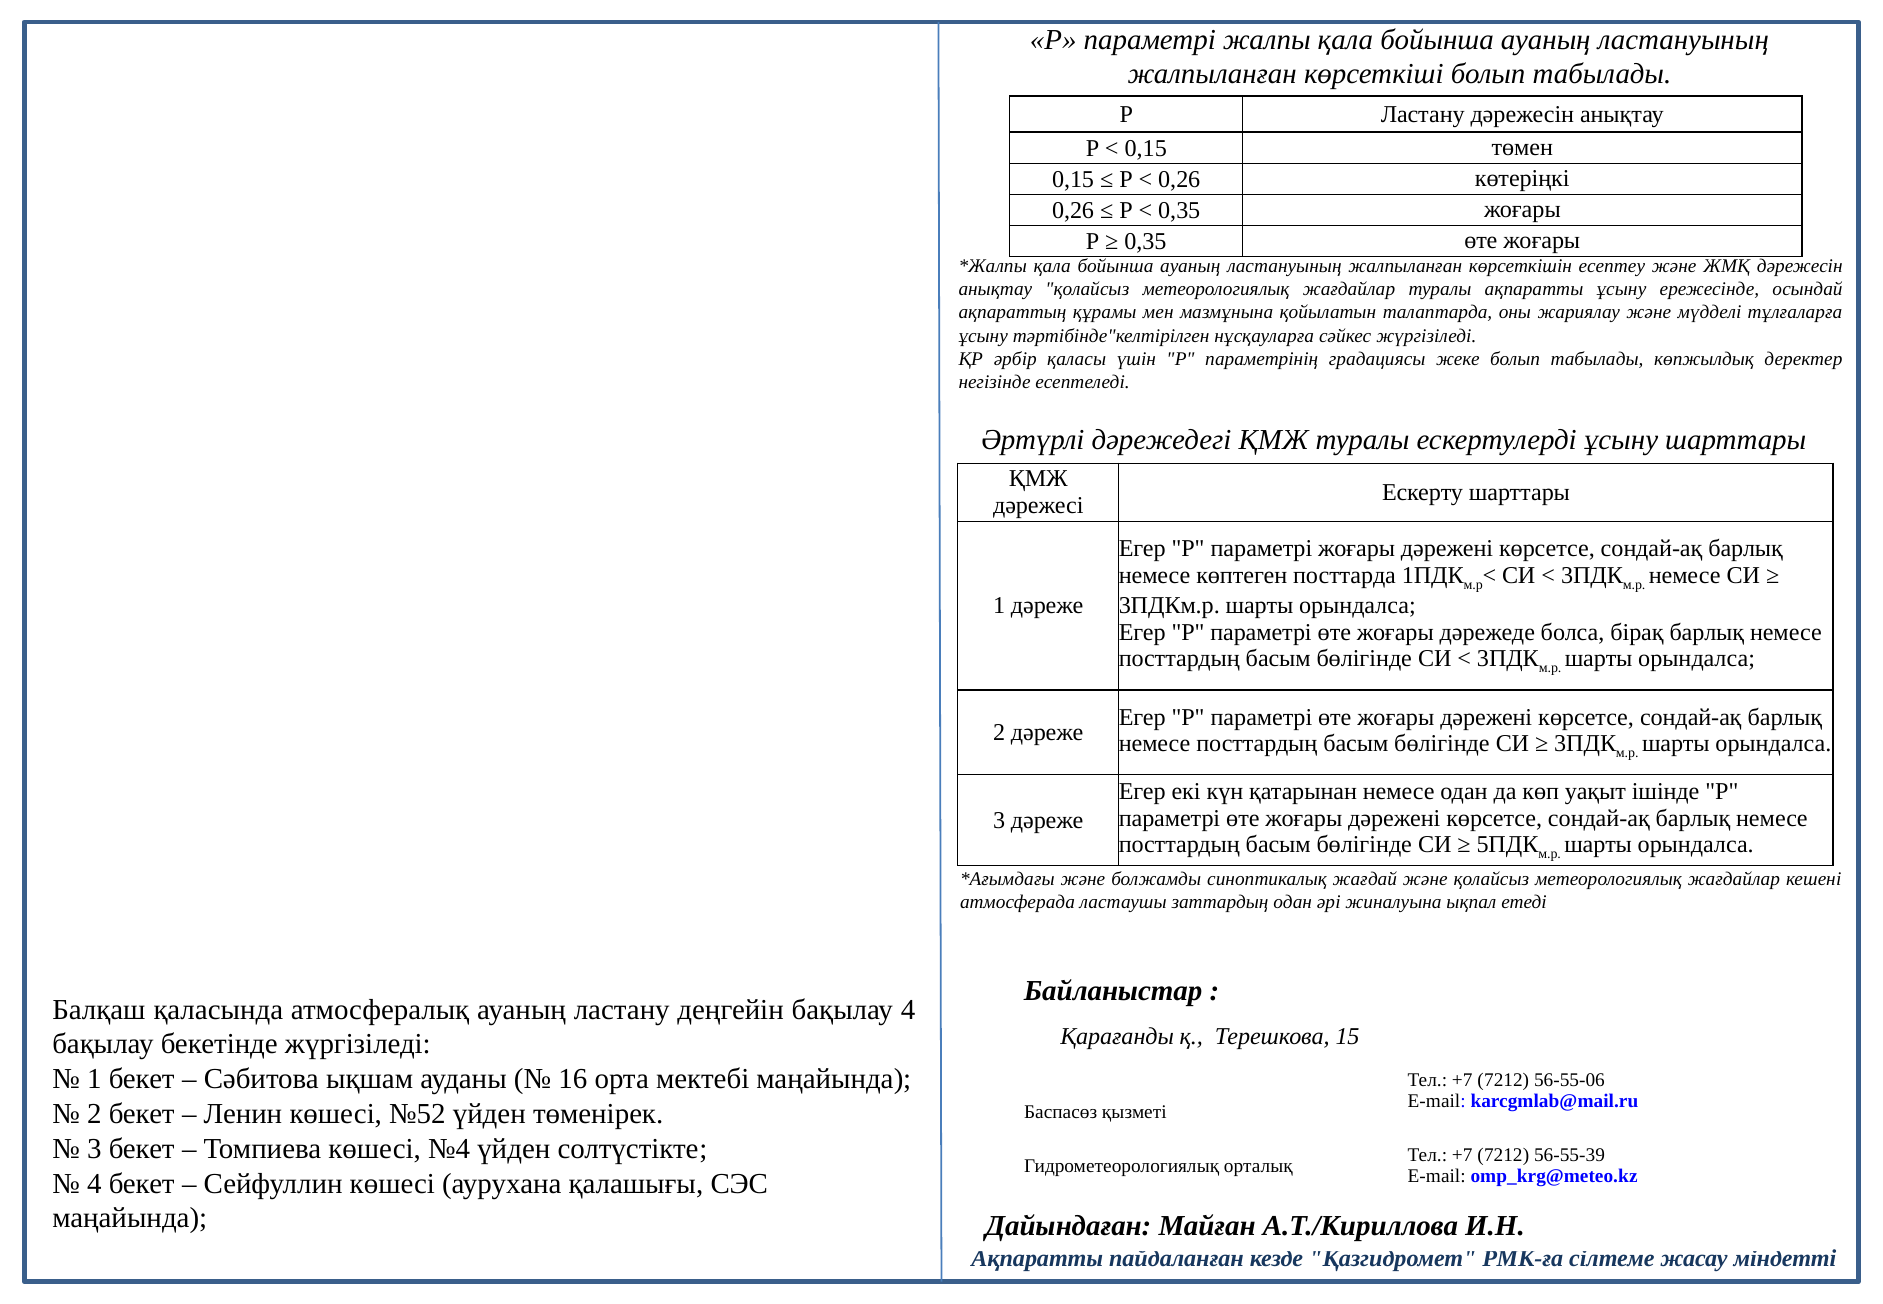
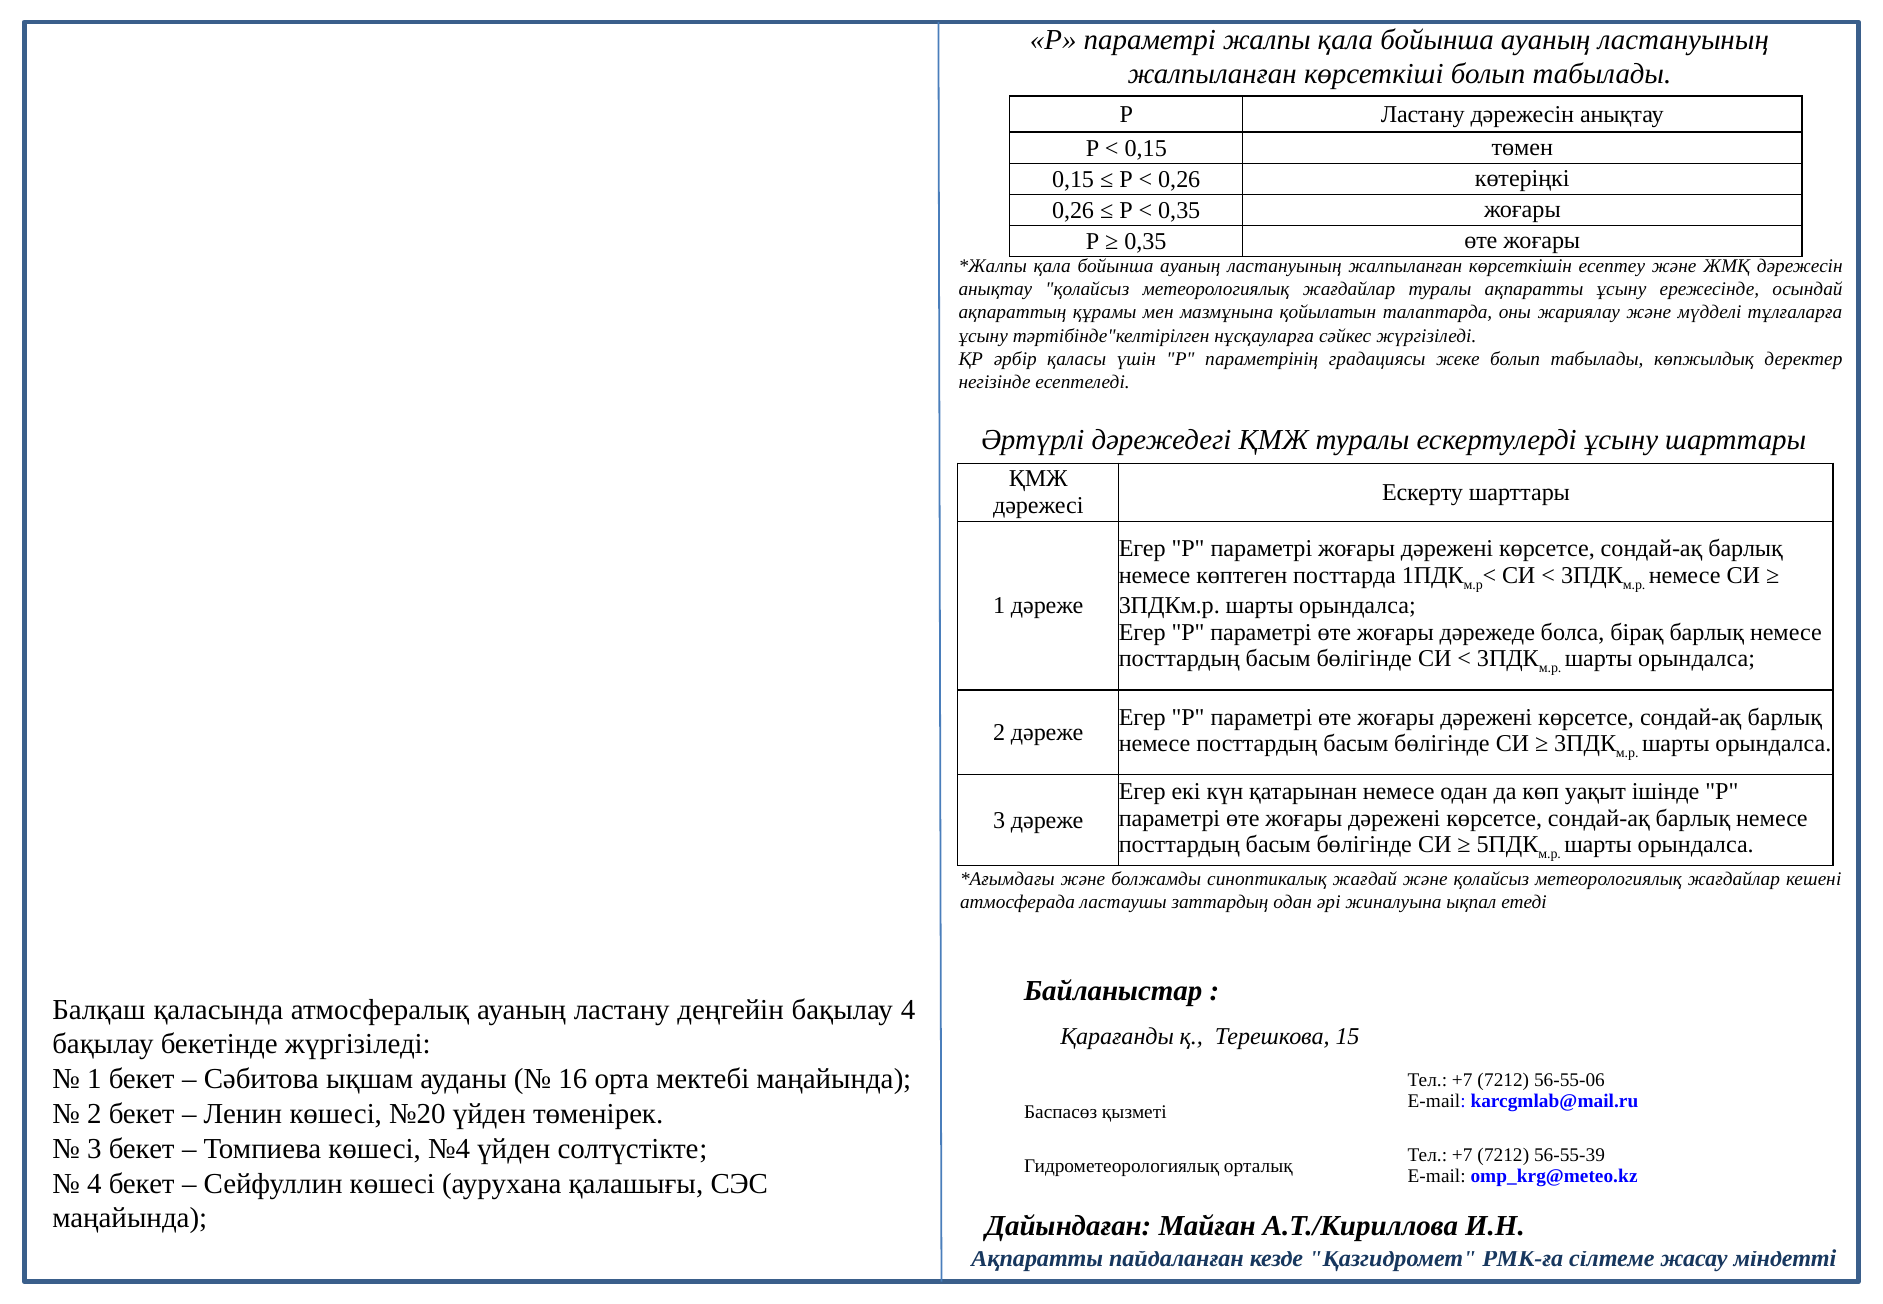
№52: №52 -> №20
